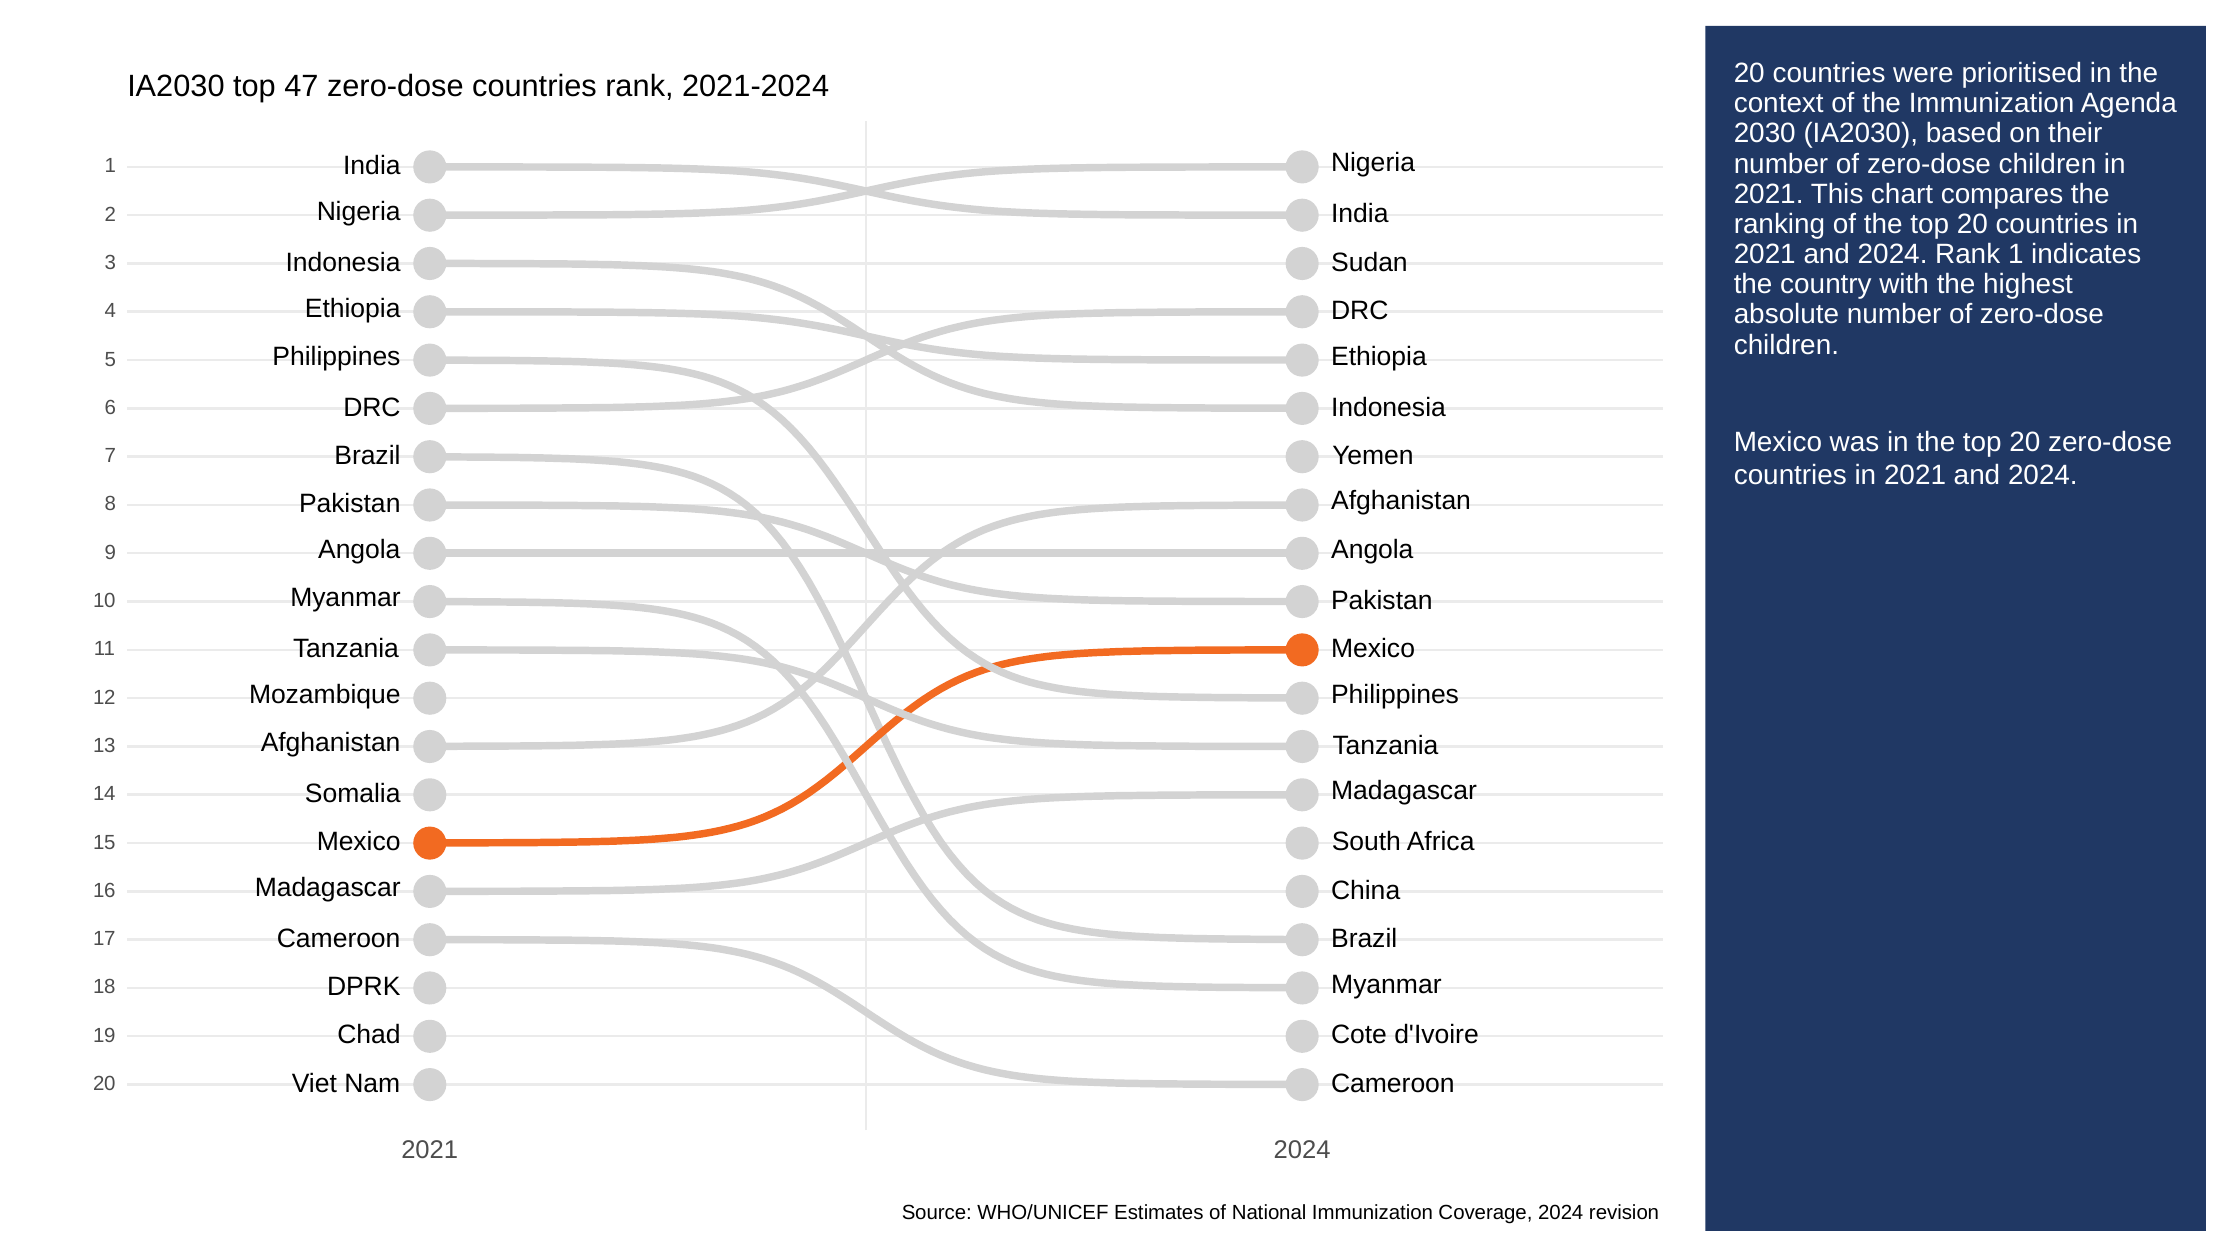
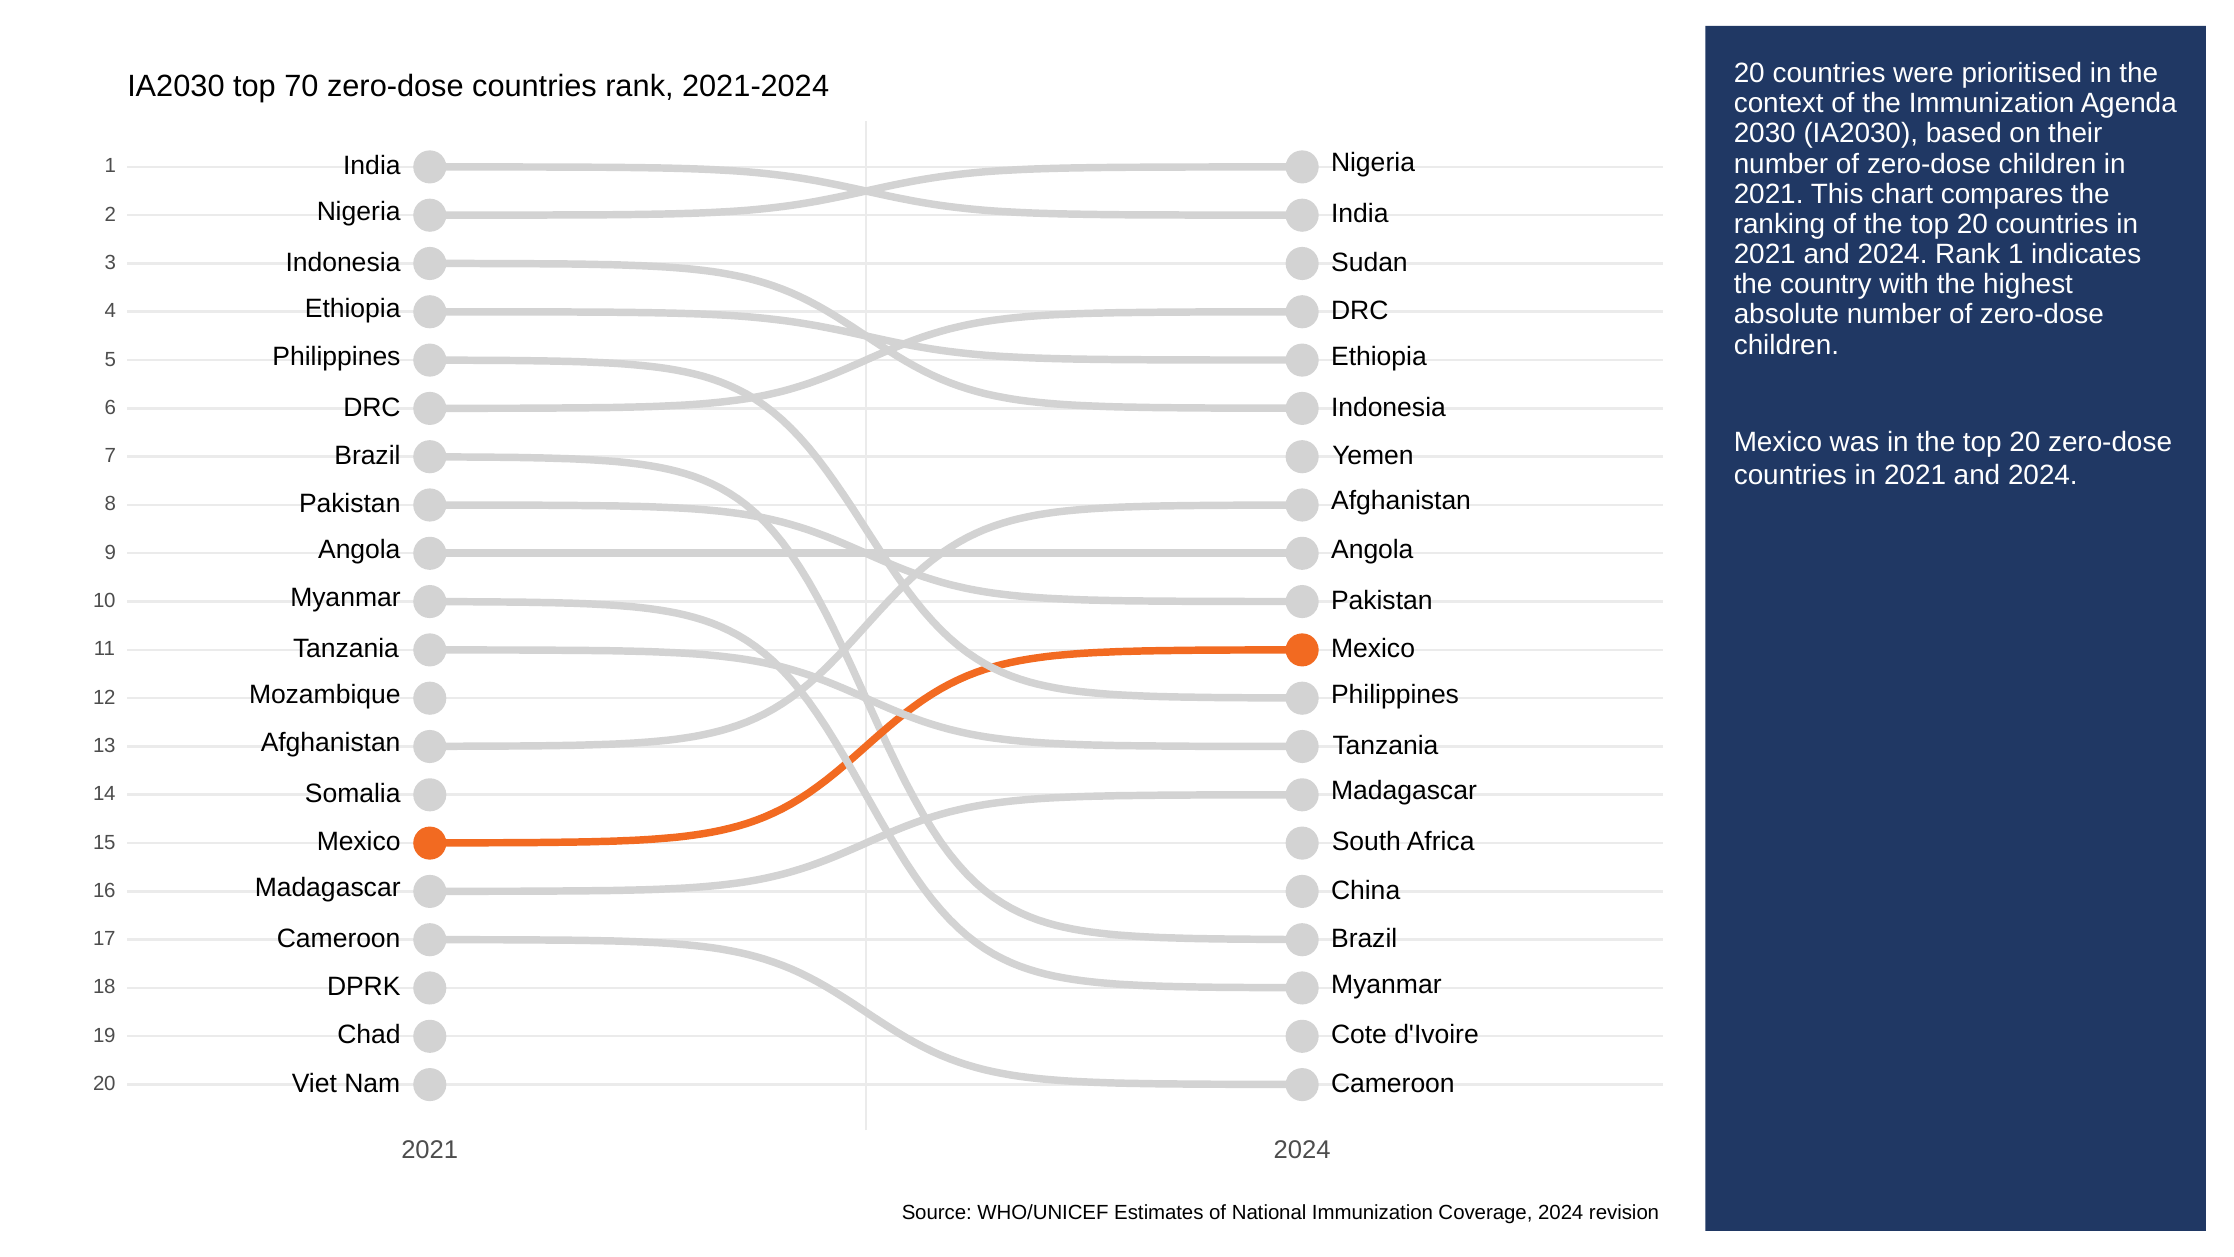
47: 47 -> 70
